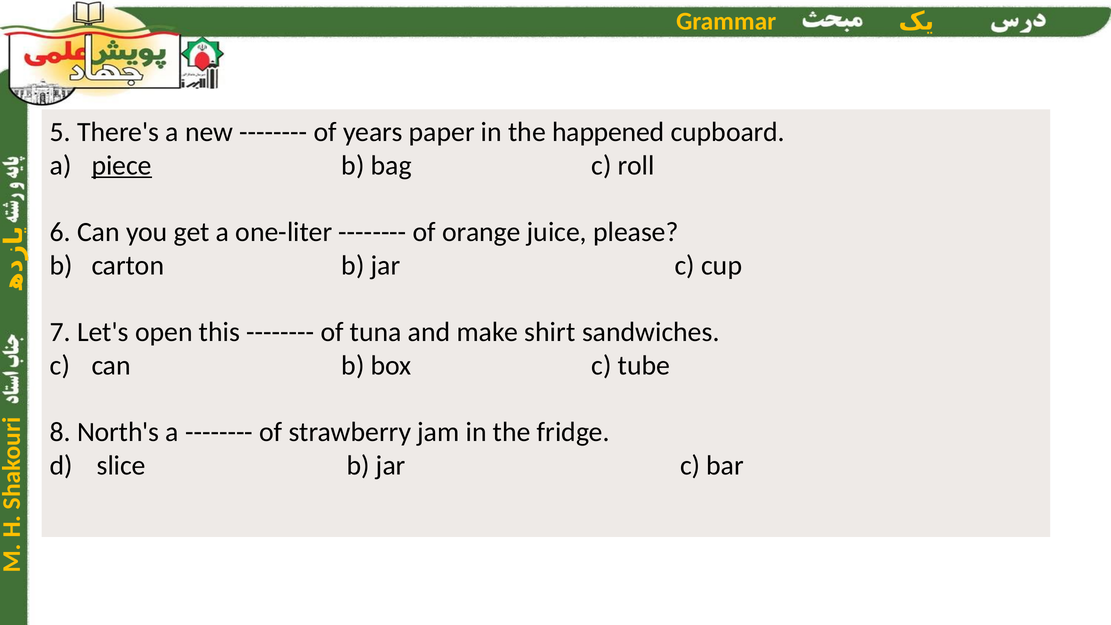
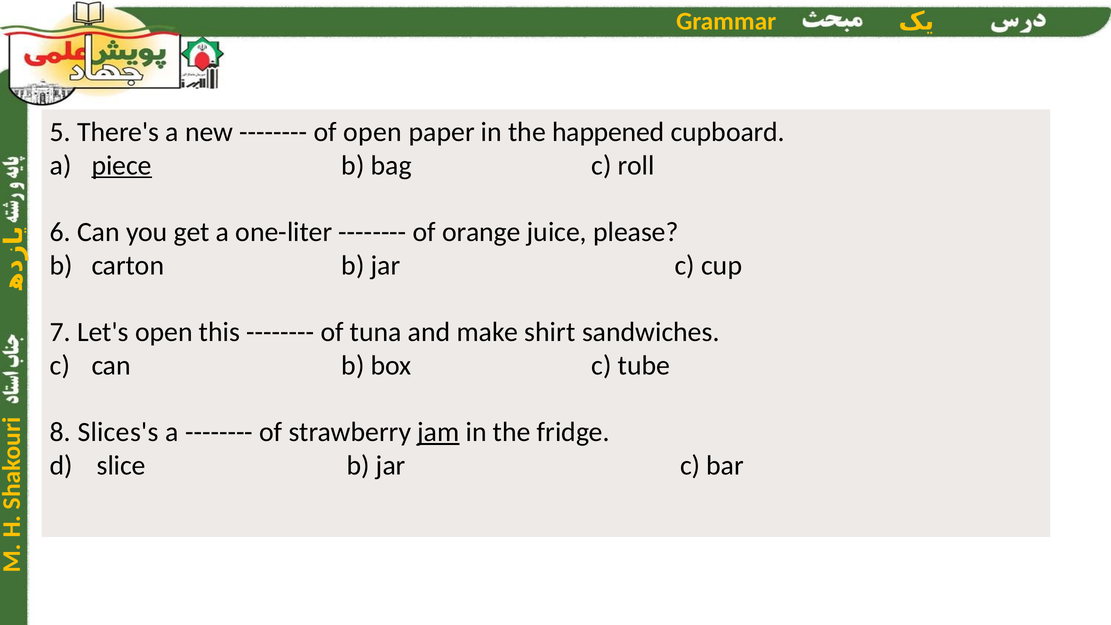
of years: years -> open
North's: North's -> Slices's
jam underline: none -> present
